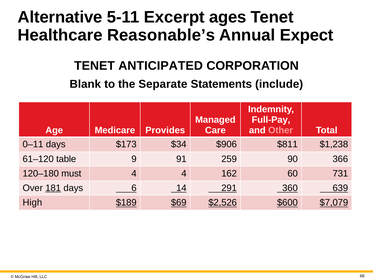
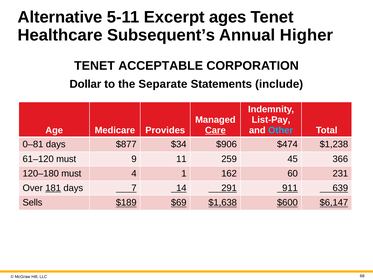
Reasonable’s: Reasonable’s -> Subsequent’s
Expect: Expect -> Higher
ANTICIPATED: ANTICIPATED -> ACCEPTABLE
Blank: Blank -> Dollar
Full-Pay: Full-Pay -> List-Pay
Care underline: none -> present
Other colour: pink -> light blue
0–11: 0–11 -> 0–81
$173: $173 -> $877
$811: $811 -> $474
61–120 table: table -> must
91: 91 -> 11
90: 90 -> 45
4 4: 4 -> 1
731: 731 -> 231
6: 6 -> 7
360: 360 -> 911
High: High -> Sells
$2,526: $2,526 -> $1,638
$7,079: $7,079 -> $6,147
